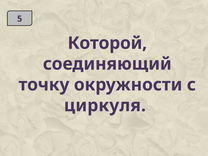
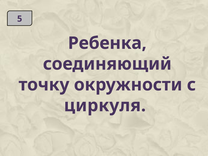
Которой: Которой -> Ребенка
